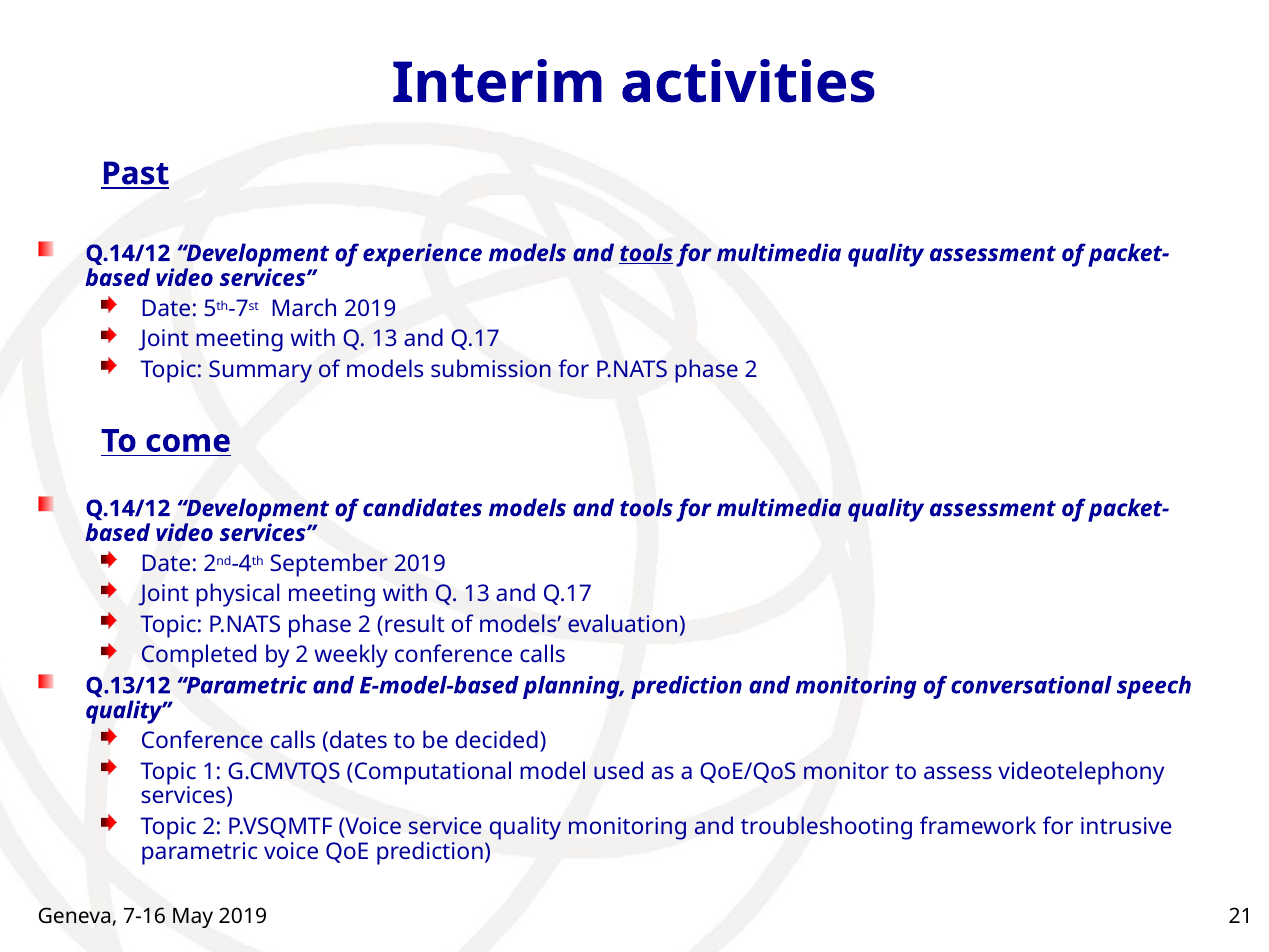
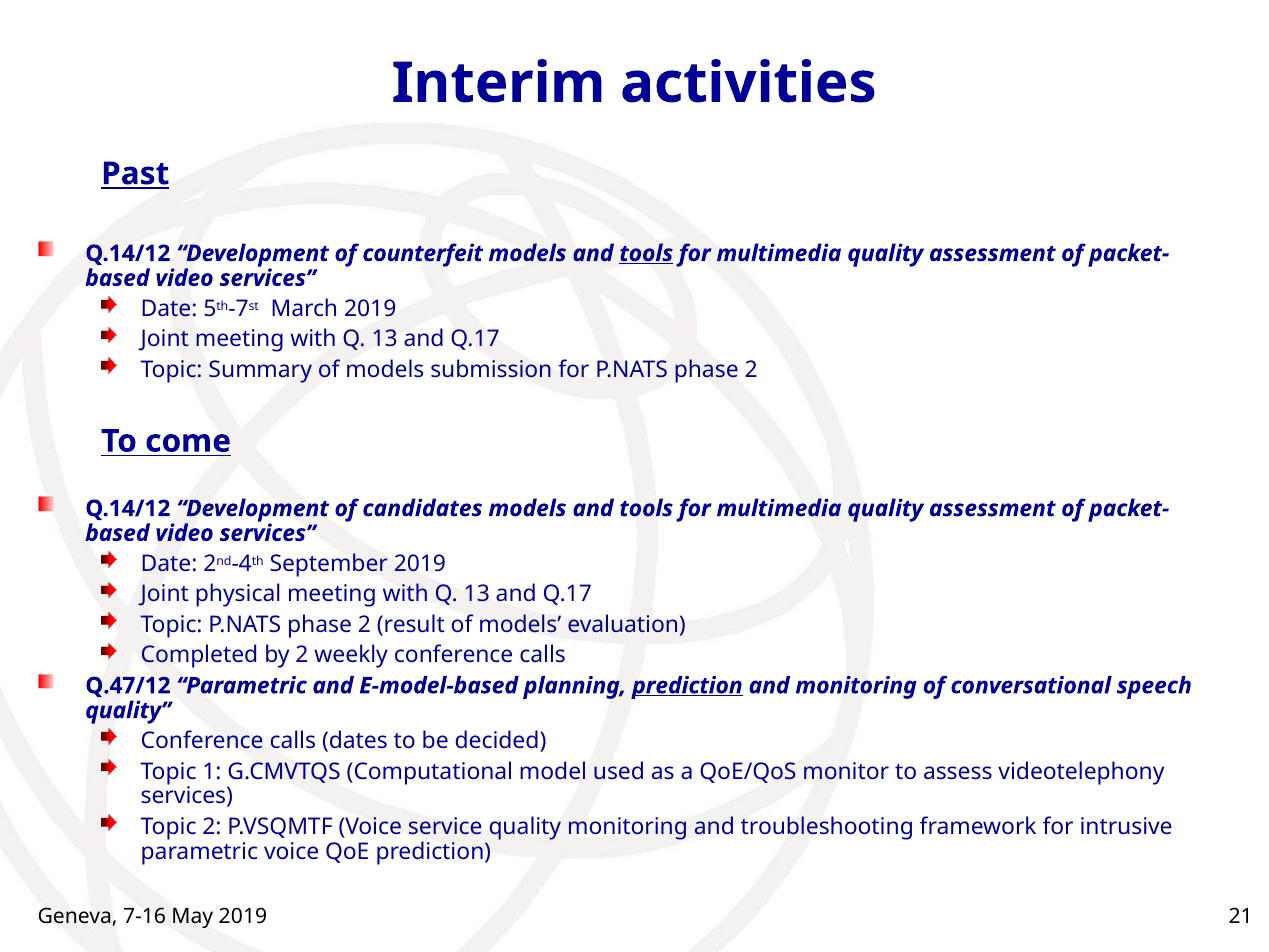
experience: experience -> counterfeit
Q.13/12: Q.13/12 -> Q.47/12
prediction at (687, 686) underline: none -> present
